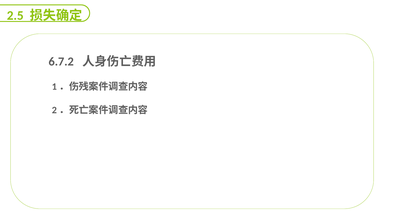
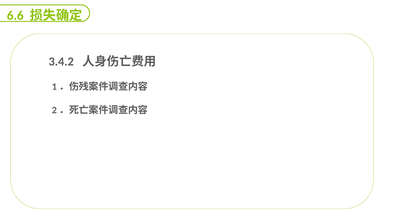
2.5: 2.5 -> 6.6
6.7.2: 6.7.2 -> 3.4.2
